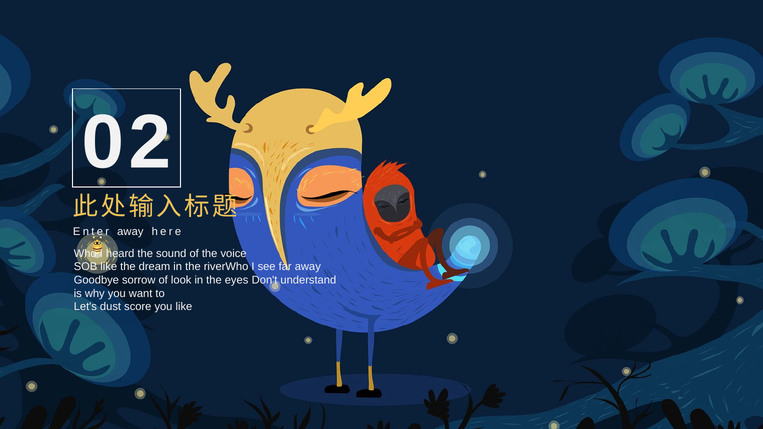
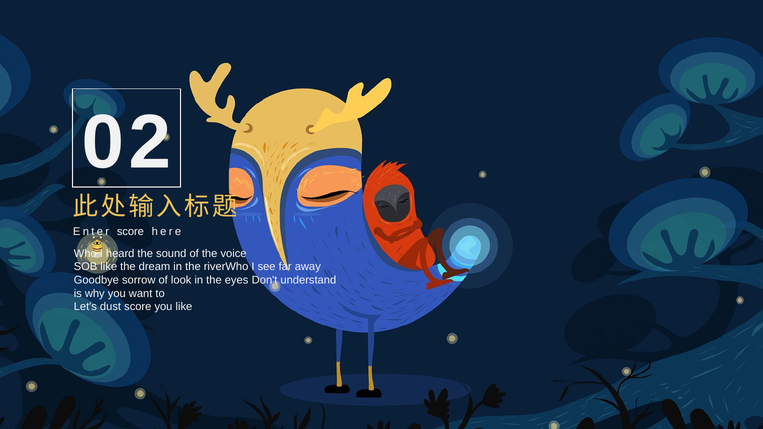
Enter away: away -> score
